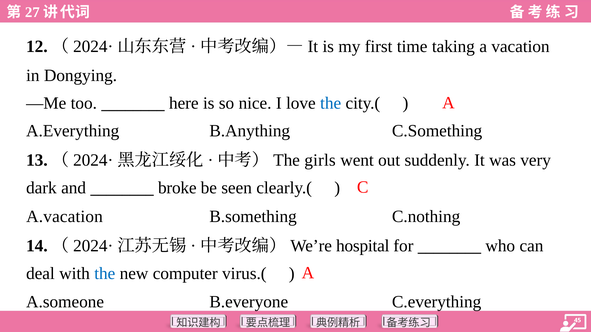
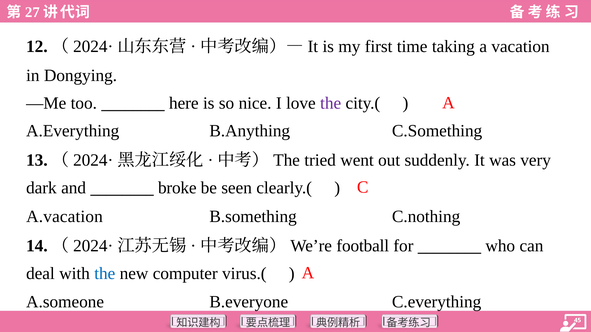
the at (331, 103) colour: blue -> purple
girls: girls -> tried
hospital: hospital -> football
